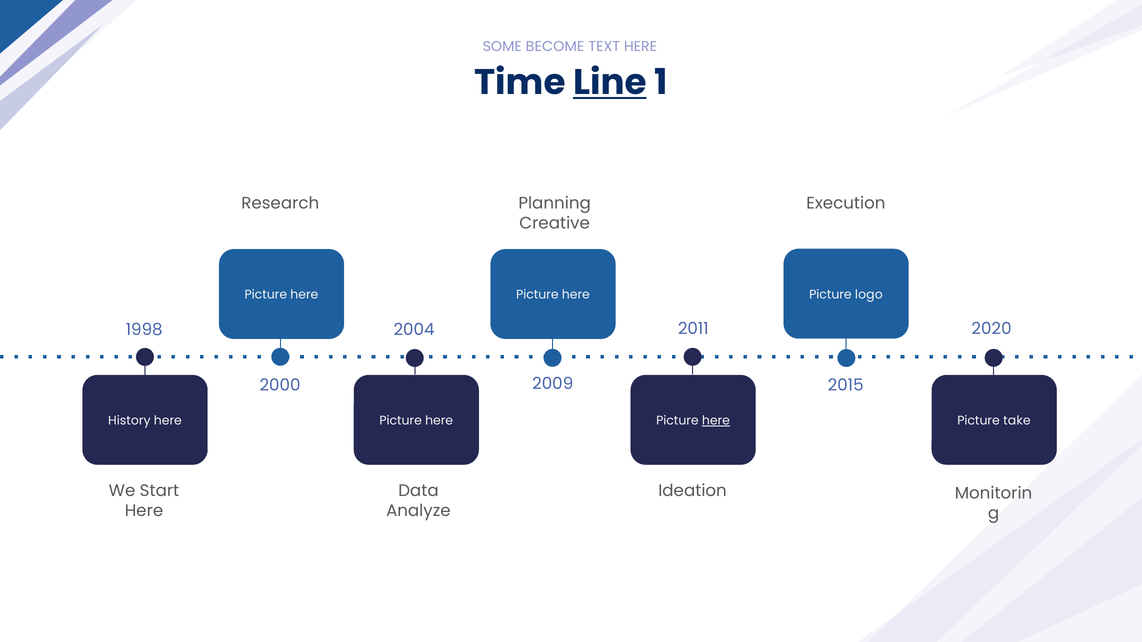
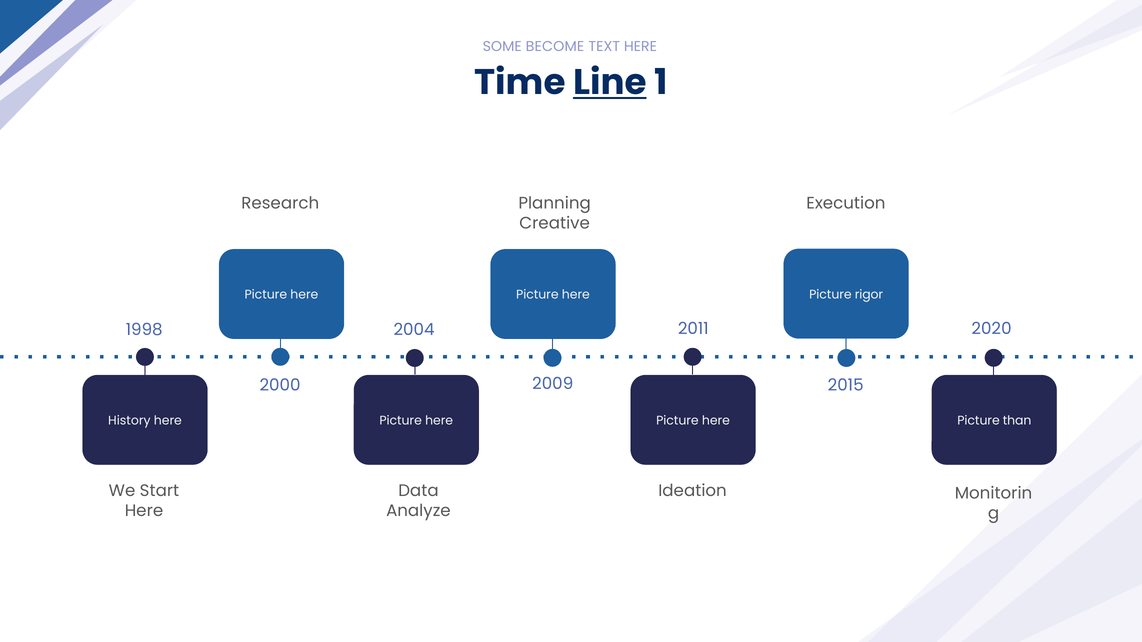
logo: logo -> rigor
here at (716, 421) underline: present -> none
take: take -> than
